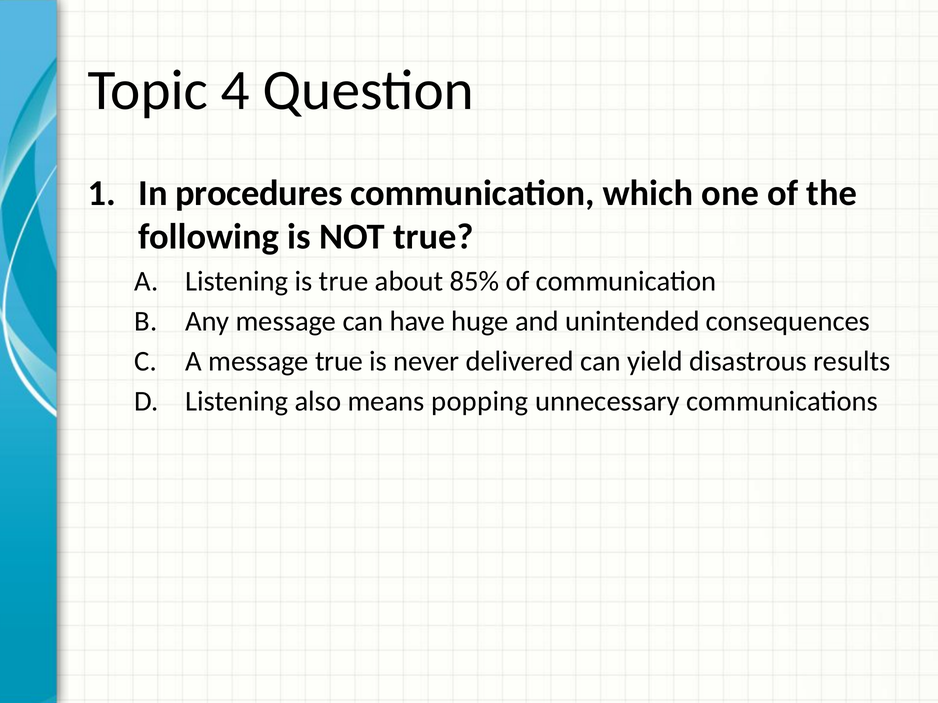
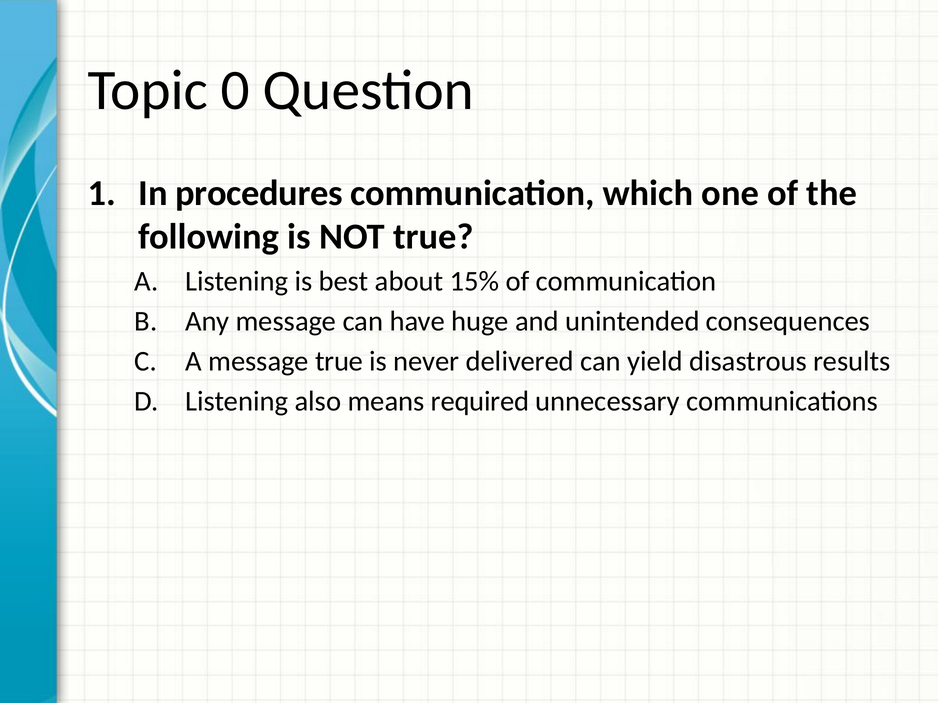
4: 4 -> 0
is true: true -> best
85%: 85% -> 15%
popping: popping -> required
